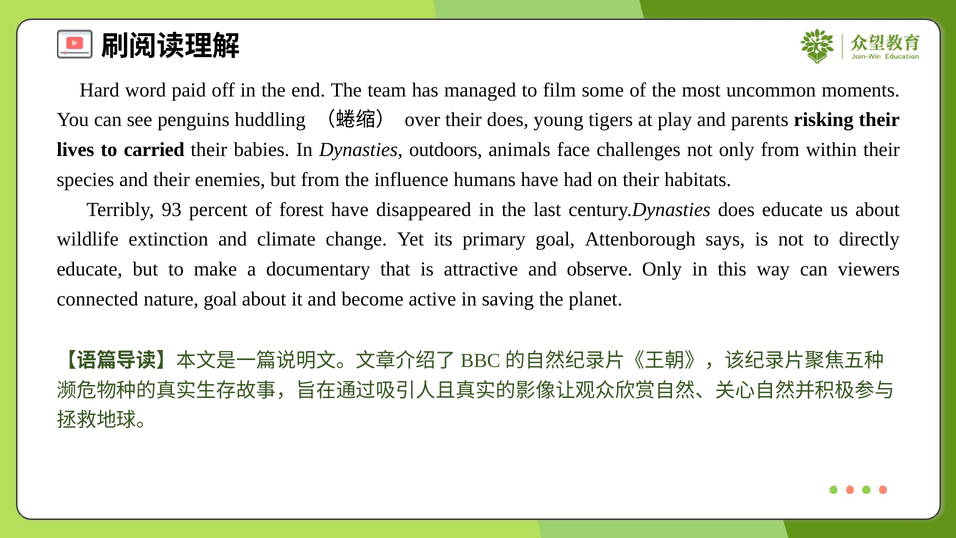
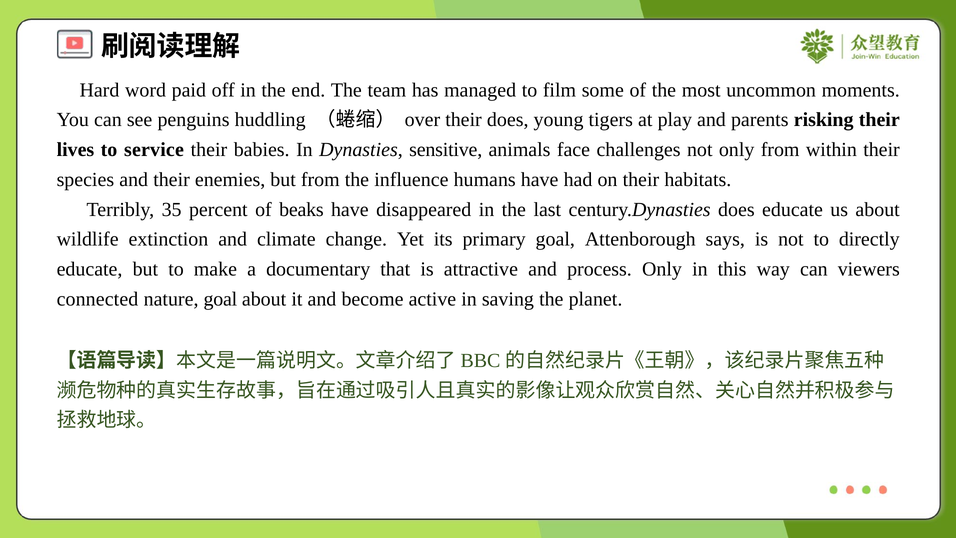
carried: carried -> service
outdoors: outdoors -> sensitive
93: 93 -> 35
forest: forest -> beaks
observe: observe -> process
